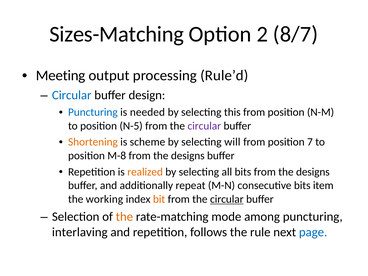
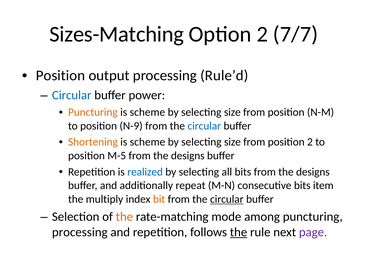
8/7: 8/7 -> 7/7
Meeting at (61, 75): Meeting -> Position
design: design -> power
Puncturing at (93, 112) colour: blue -> orange
needed at (147, 112): needed -> scheme
this at (232, 112): this -> size
N-5: N-5 -> N-9
circular at (204, 126) colour: purple -> blue
will at (232, 142): will -> size
position 7: 7 -> 2
M-8: M-8 -> M-5
realized colour: orange -> blue
working: working -> multiply
interlaving at (80, 232): interlaving -> processing
the at (239, 232) underline: none -> present
page colour: blue -> purple
